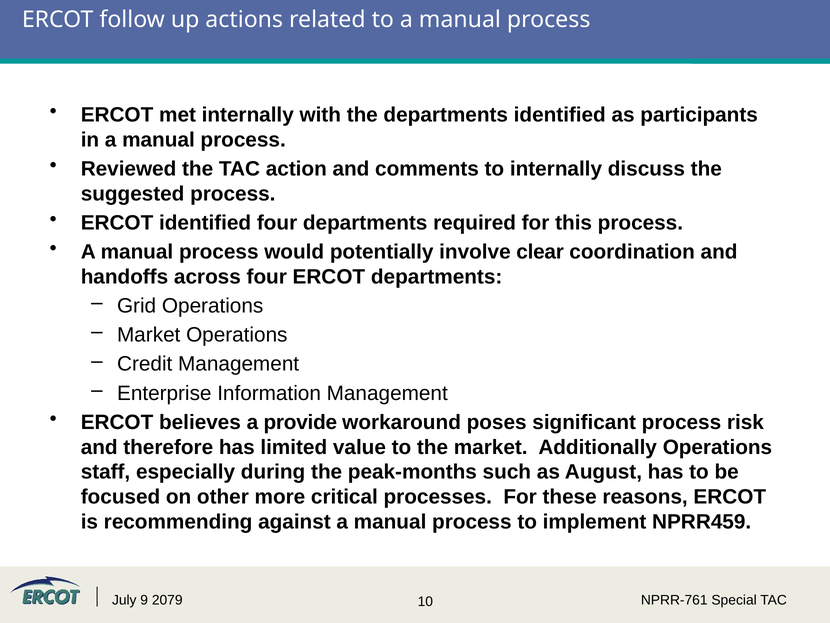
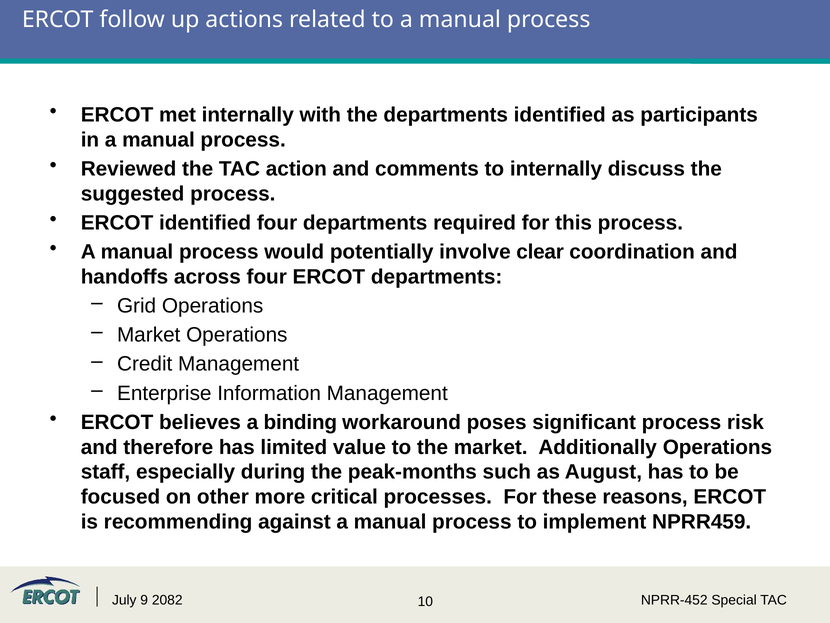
provide: provide -> binding
2079: 2079 -> 2082
NPRR-761: NPRR-761 -> NPRR-452
